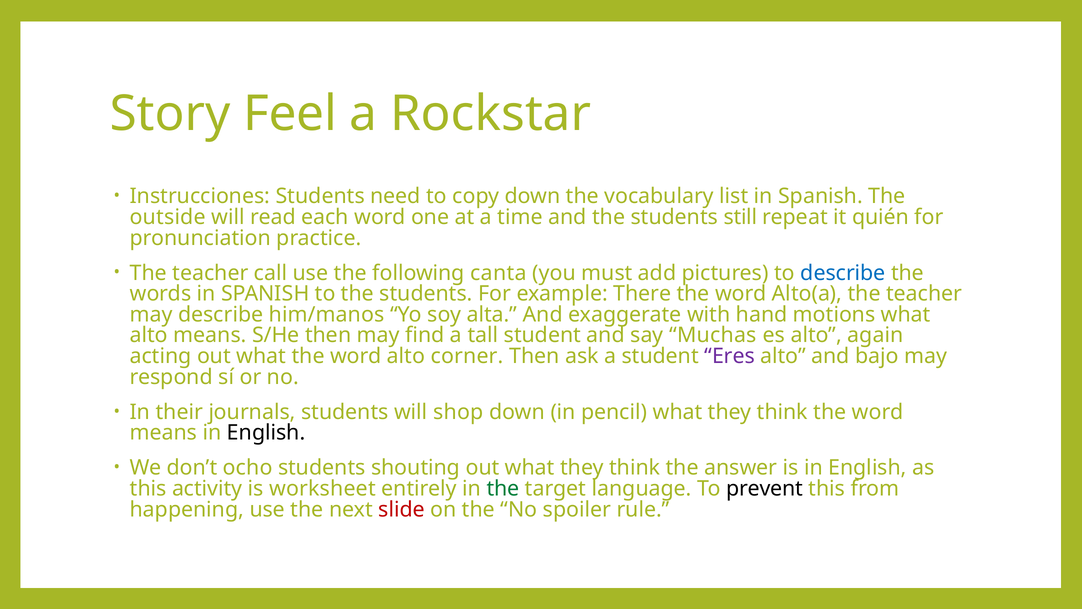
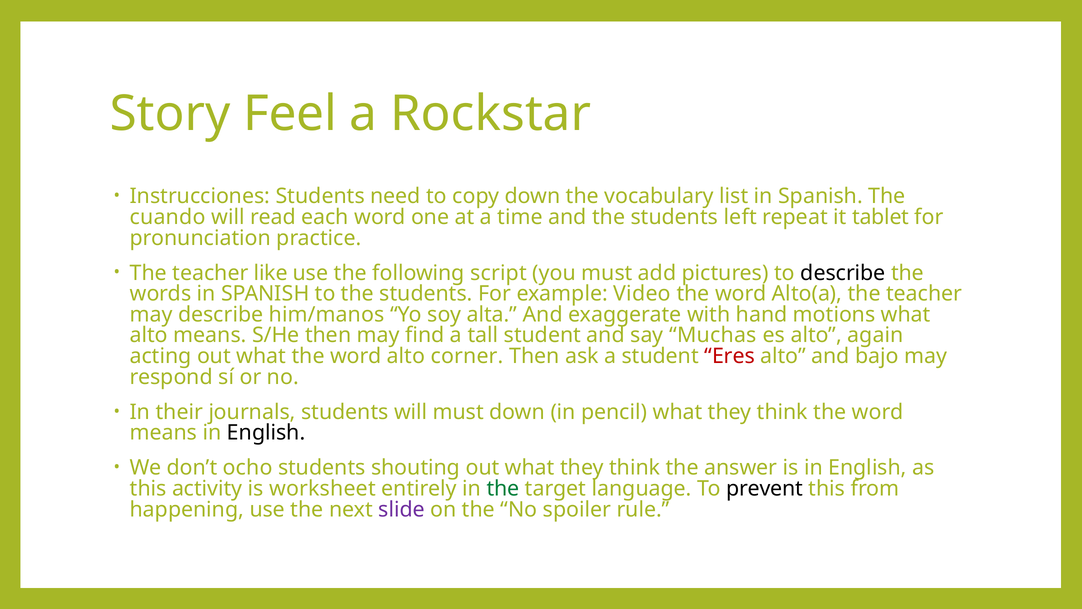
outside: outside -> cuando
still: still -> left
quién: quién -> tablet
call: call -> like
canta: canta -> script
describe at (843, 273) colour: blue -> black
There: There -> Video
Eres colour: purple -> red
will shop: shop -> must
slide colour: red -> purple
